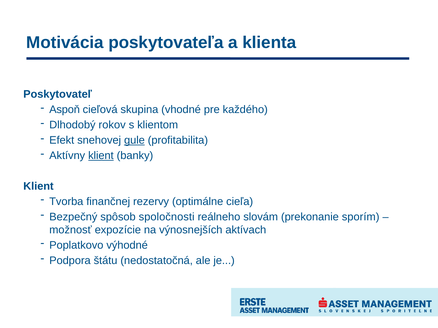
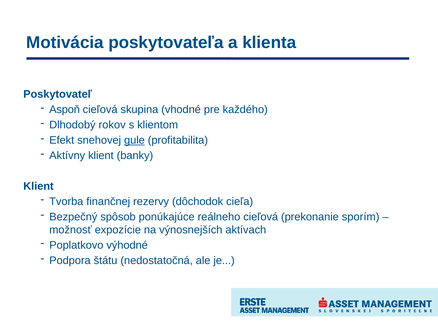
klient at (101, 156) underline: present -> none
optimálne: optimálne -> dôchodok
spoločnosti: spoločnosti -> ponúkajúce
reálneho slovám: slovám -> cieľová
